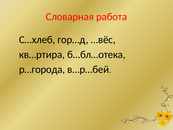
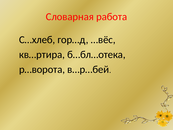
р…города: р…города -> р…ворота
